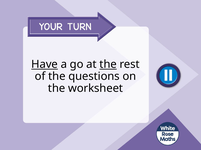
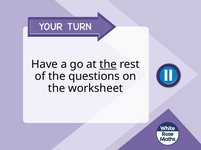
Have underline: present -> none
